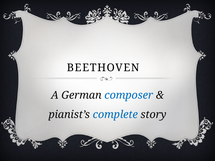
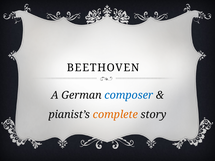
complete colour: blue -> orange
